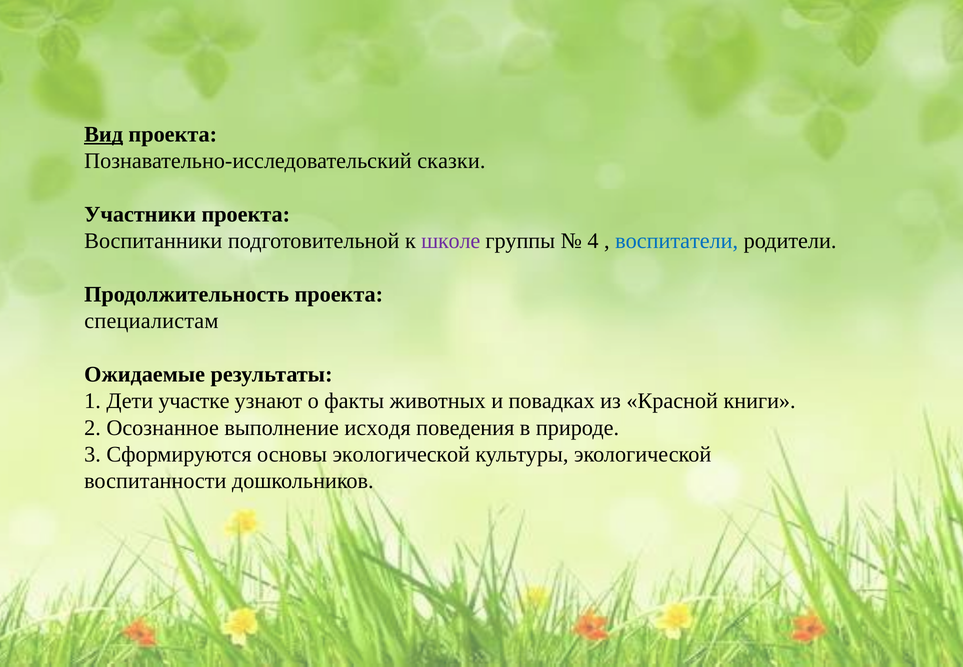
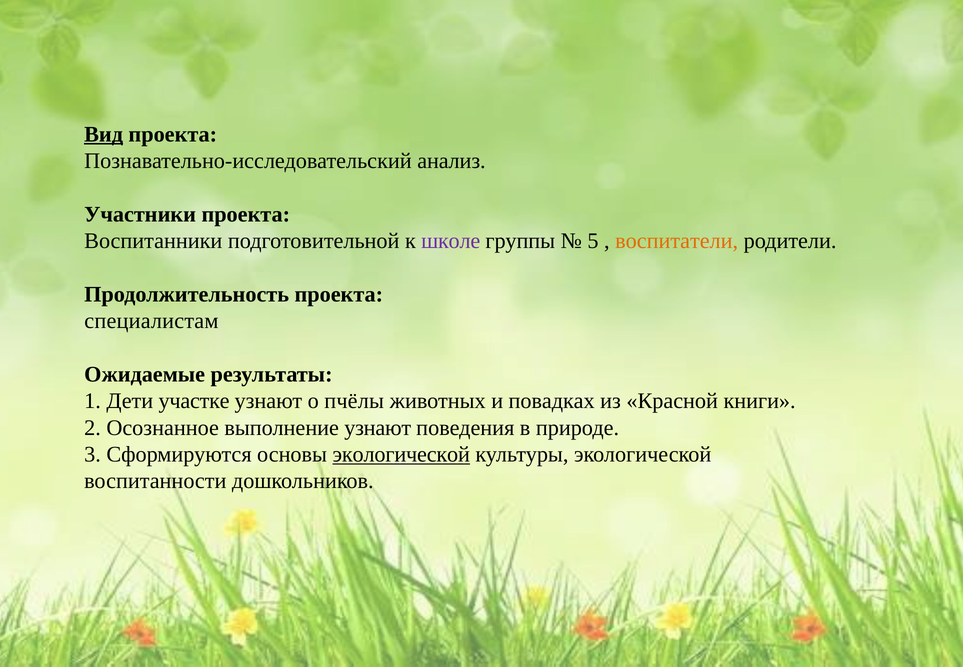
сказки: сказки -> анализ
4: 4 -> 5
воспитатели colour: blue -> orange
факты: факты -> пчёлы
выполнение исходя: исходя -> узнают
экологической at (401, 454) underline: none -> present
